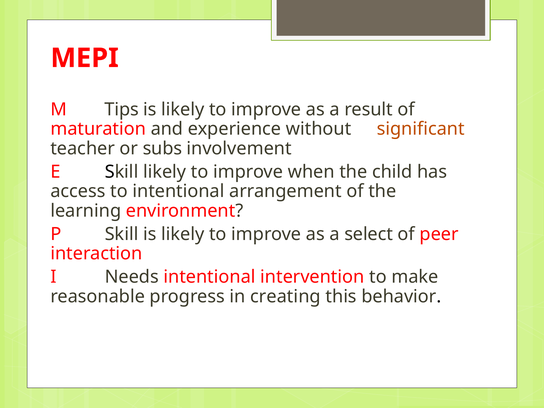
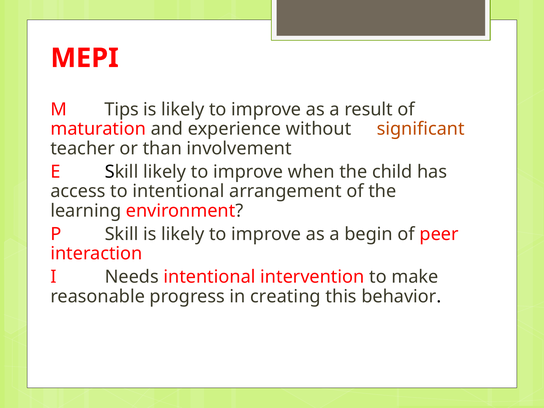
subs: subs -> than
select: select -> begin
